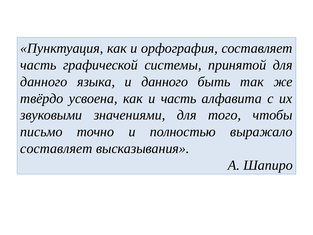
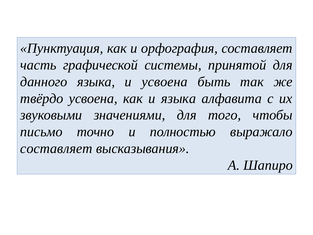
и данного: данного -> усвоена
и часть: часть -> языка
